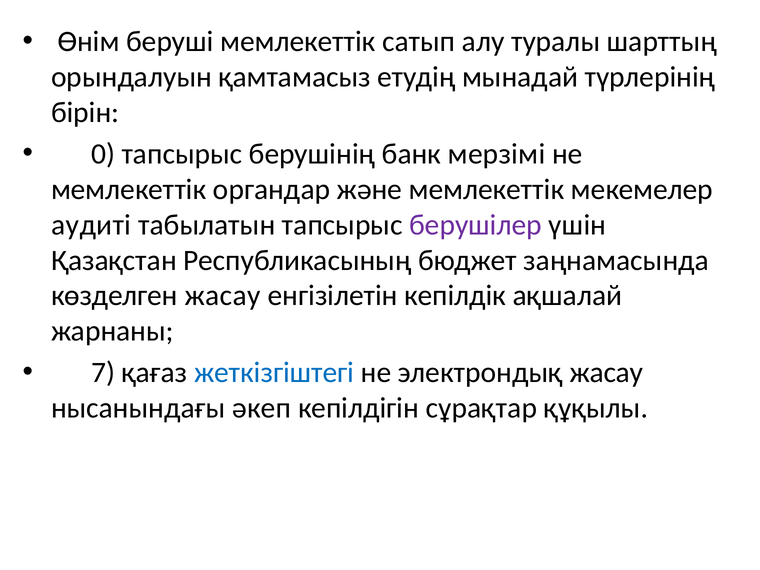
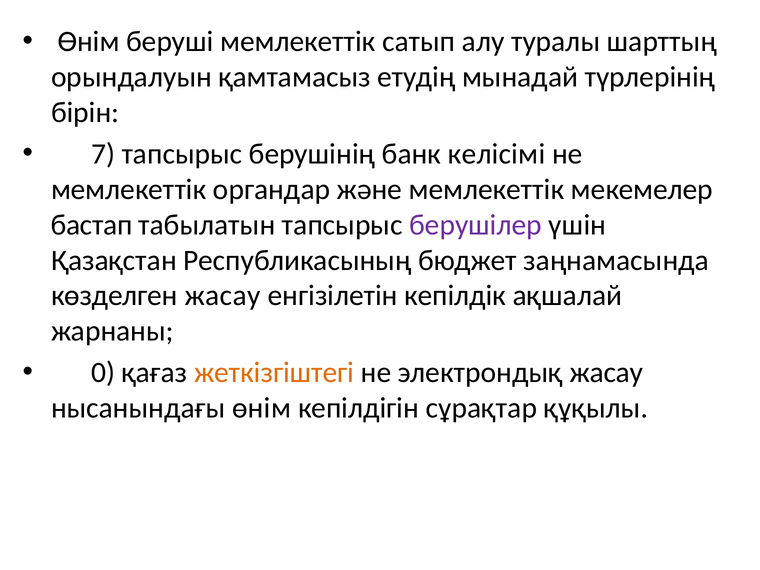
0: 0 -> 7
мерзімі: мерзімі -> келісімі
аудиті: аудиті -> бастап
7: 7 -> 0
жеткізгіштегі colour: blue -> orange
нысанындағы әкеп: әкеп -> өнім
